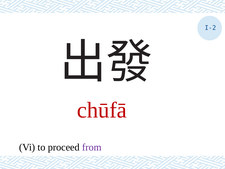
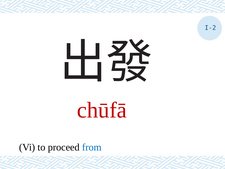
from colour: purple -> blue
